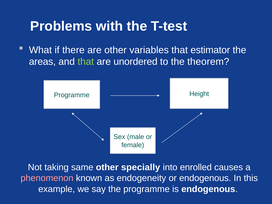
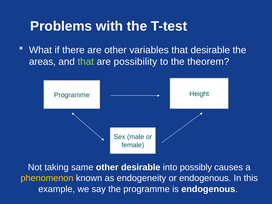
that estimator: estimator -> desirable
unordered: unordered -> possibility
other specially: specially -> desirable
enrolled: enrolled -> possibly
phenomenon colour: pink -> yellow
